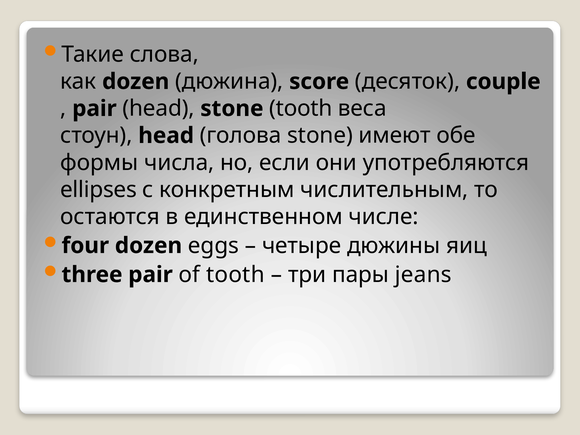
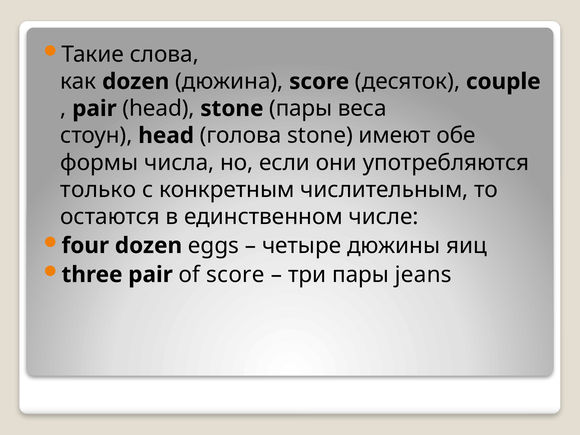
stone tooth: tooth -> пары
ellipses: ellipses -> только
of tooth: tooth -> score
